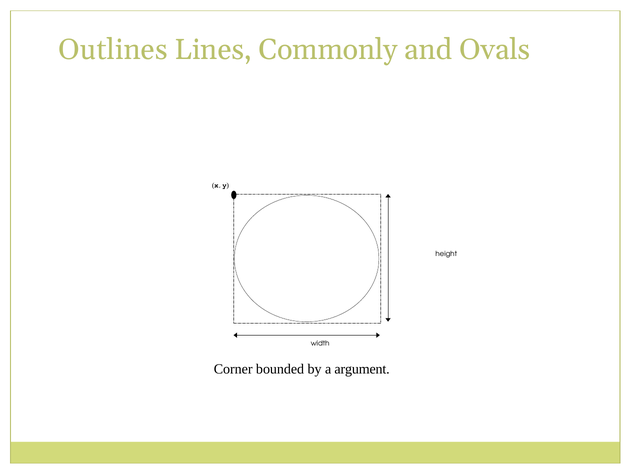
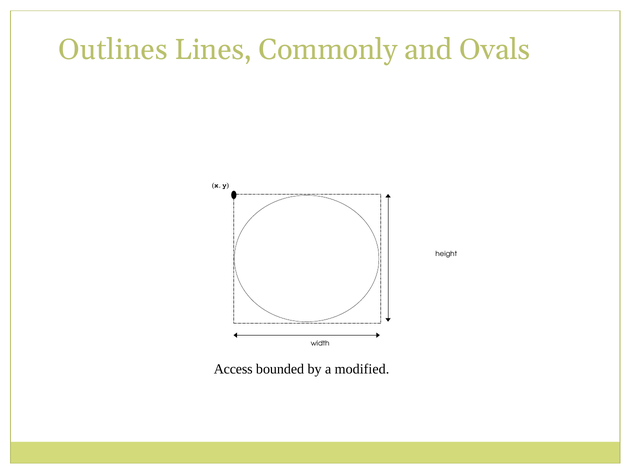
Corner: Corner -> Access
argument: argument -> modified
